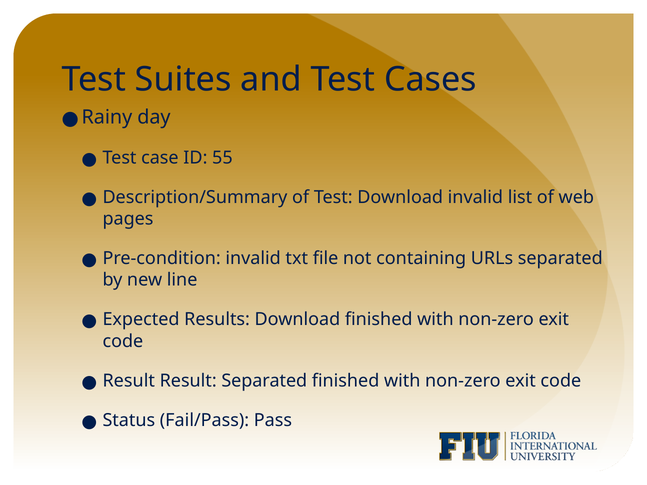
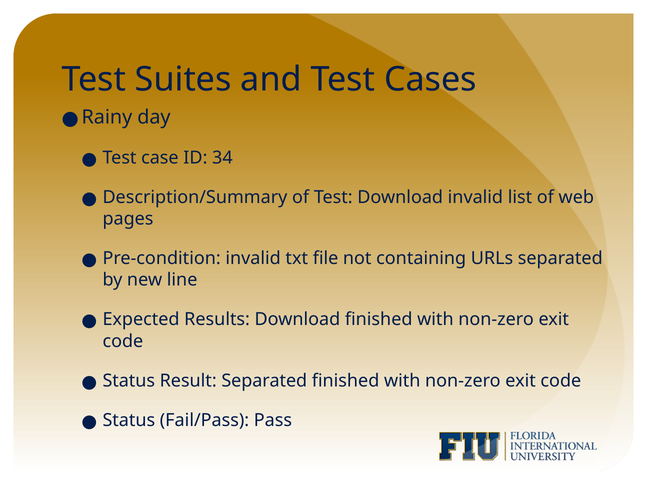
55: 55 -> 34
Result at (129, 381): Result -> Status
